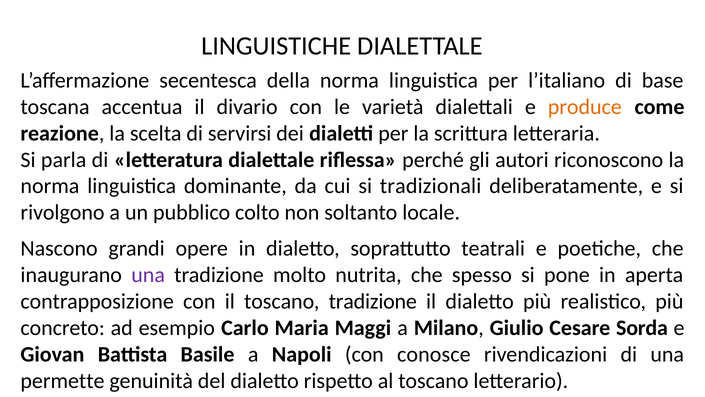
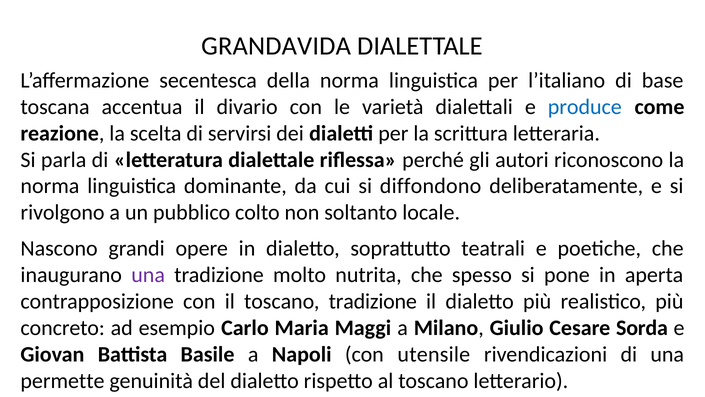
LINGUISTICHE: LINGUISTICHE -> GRANDAVIDA
produce colour: orange -> blue
tradizionali: tradizionali -> diffondono
conosce: conosce -> utensile
